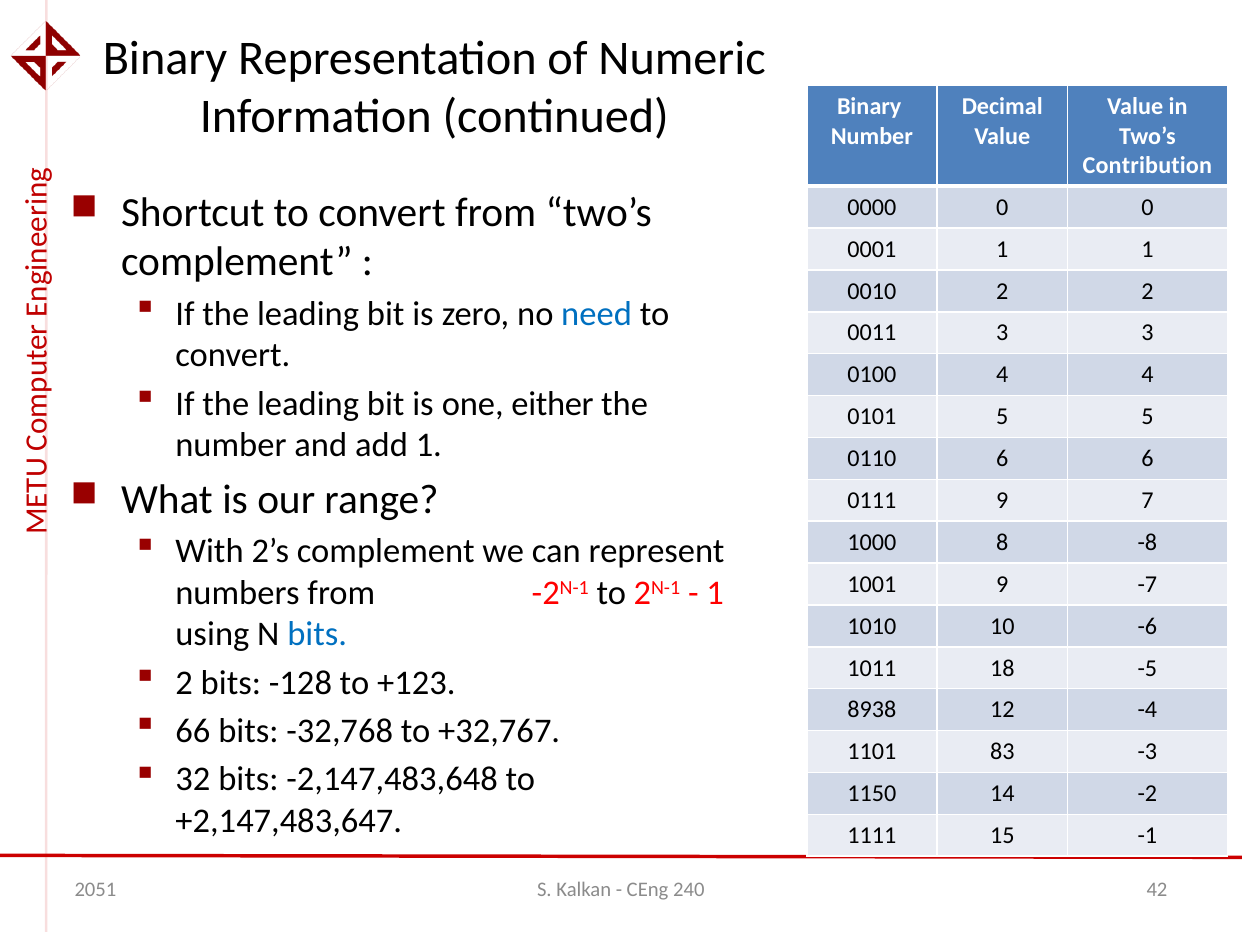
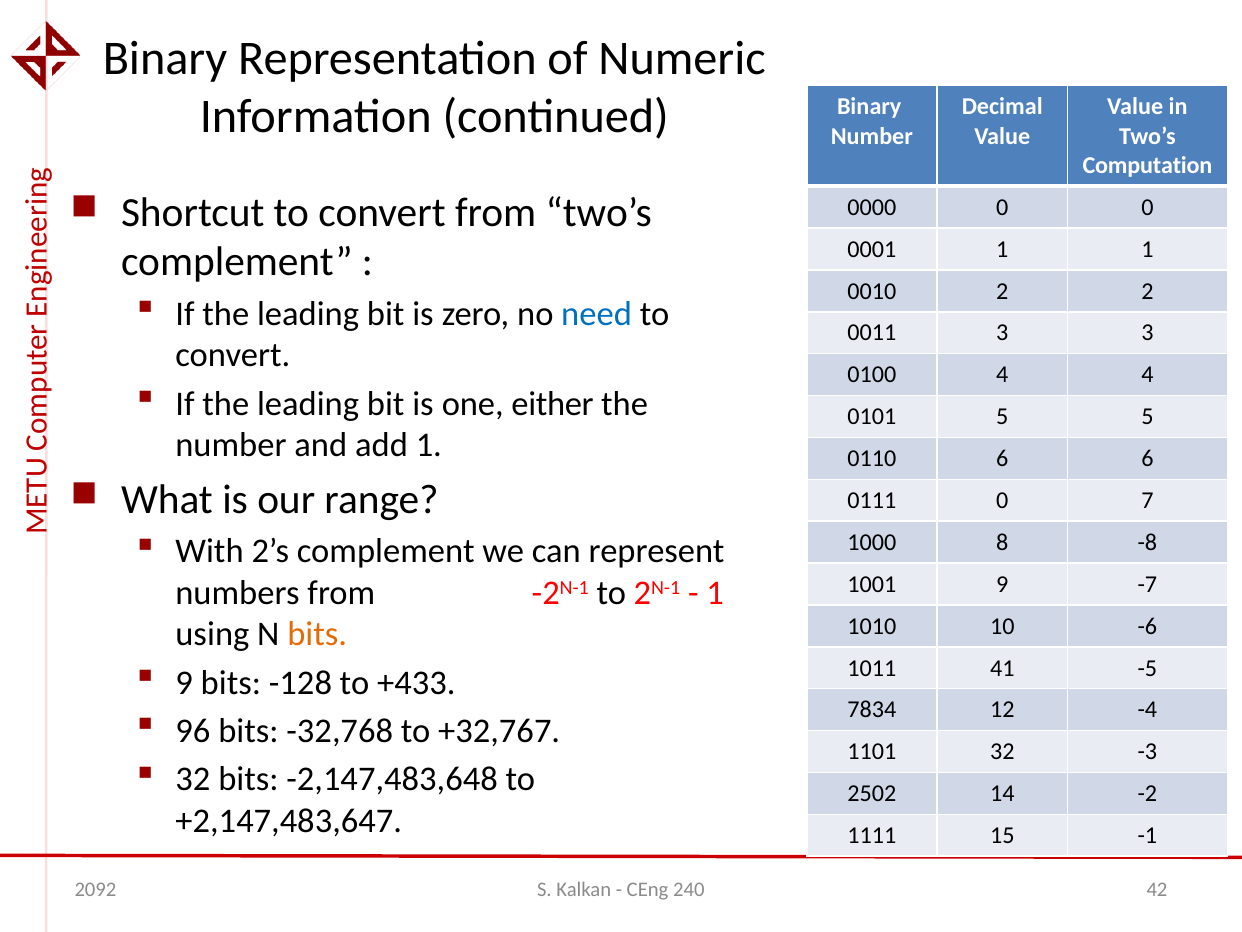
Contribution: Contribution -> Computation
0111 9: 9 -> 0
bits at (317, 634) colour: blue -> orange
18: 18 -> 41
2 at (184, 682): 2 -> 9
+123: +123 -> +433
8938: 8938 -> 7834
66: 66 -> 96
1101 83: 83 -> 32
1150: 1150 -> 2502
2051: 2051 -> 2092
